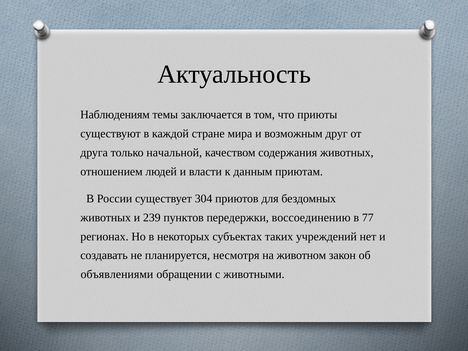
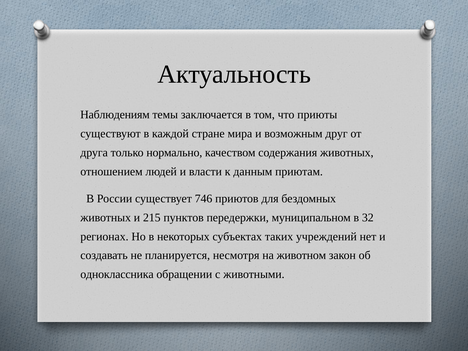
начальной: начальной -> нормально
304: 304 -> 746
239: 239 -> 215
воссоединению: воссоединению -> муниципальном
77: 77 -> 32
объявлениями: объявлениями -> одноклассника
